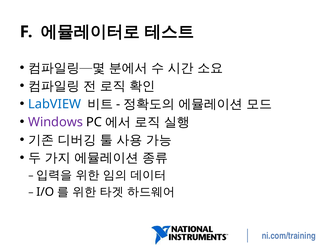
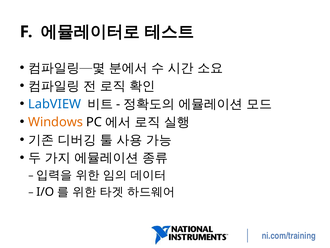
Windows colour: purple -> orange
